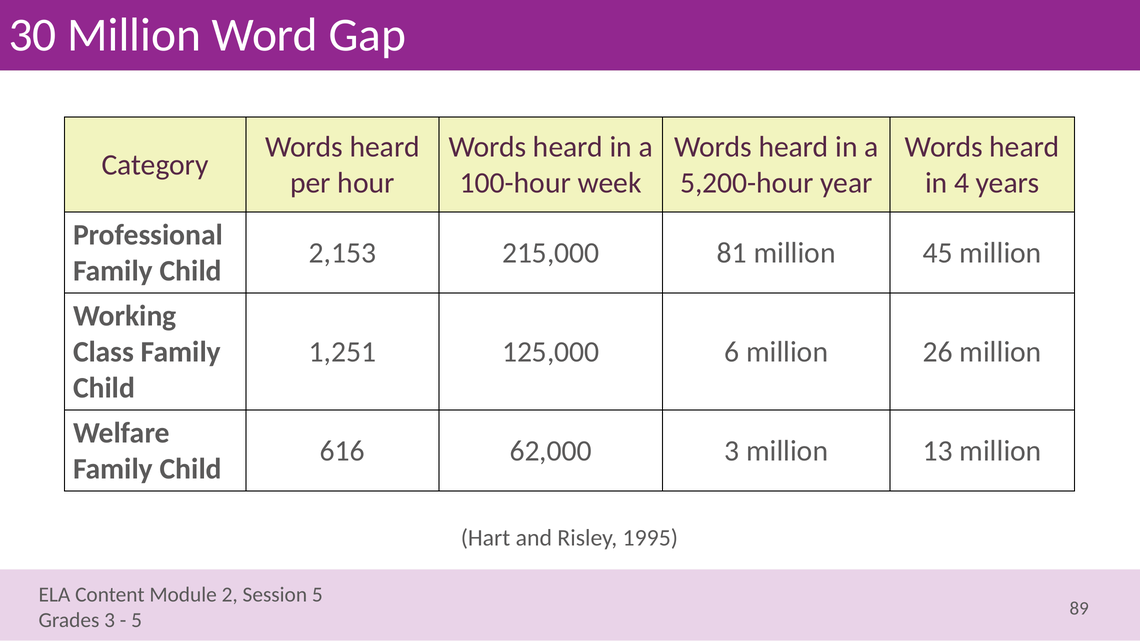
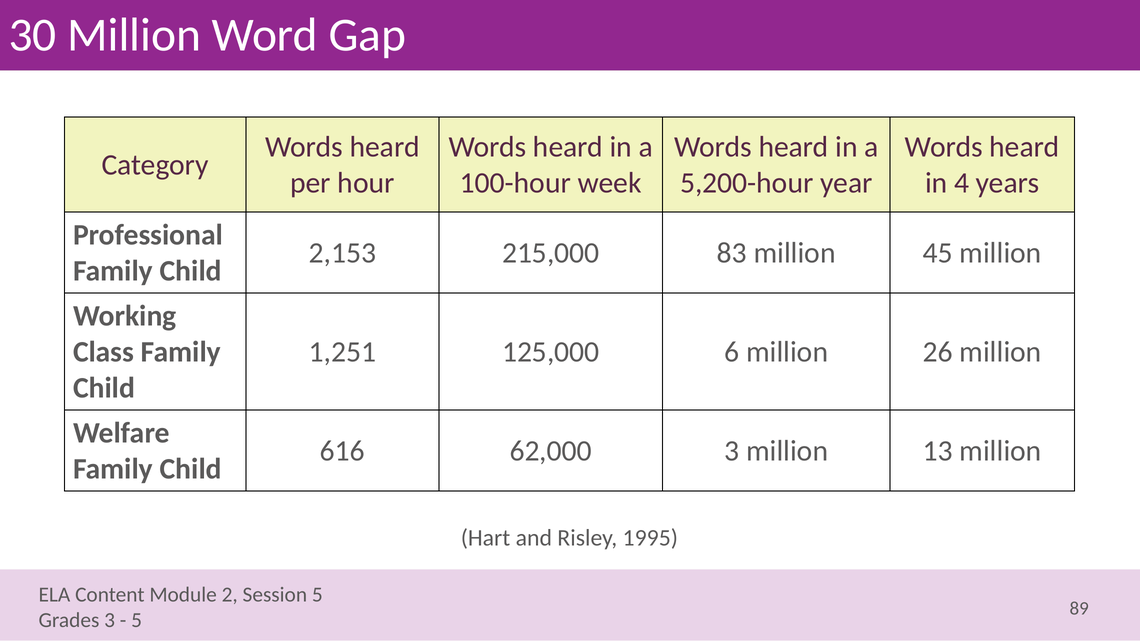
81: 81 -> 83
